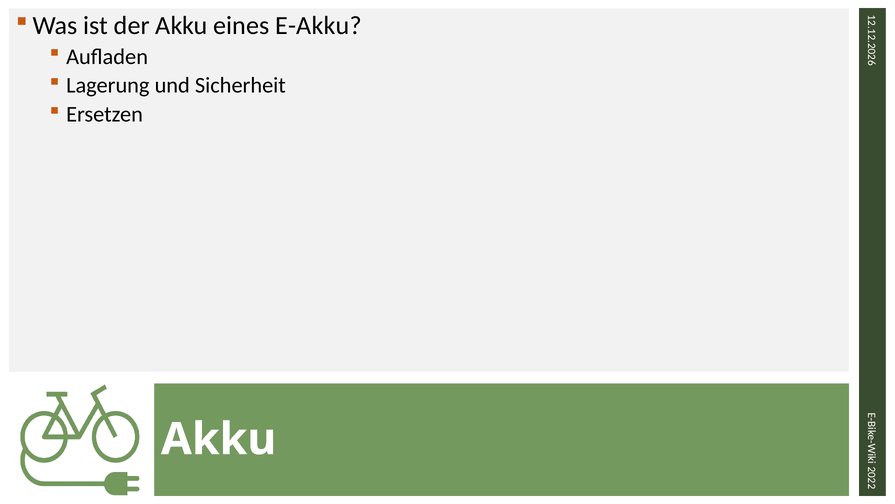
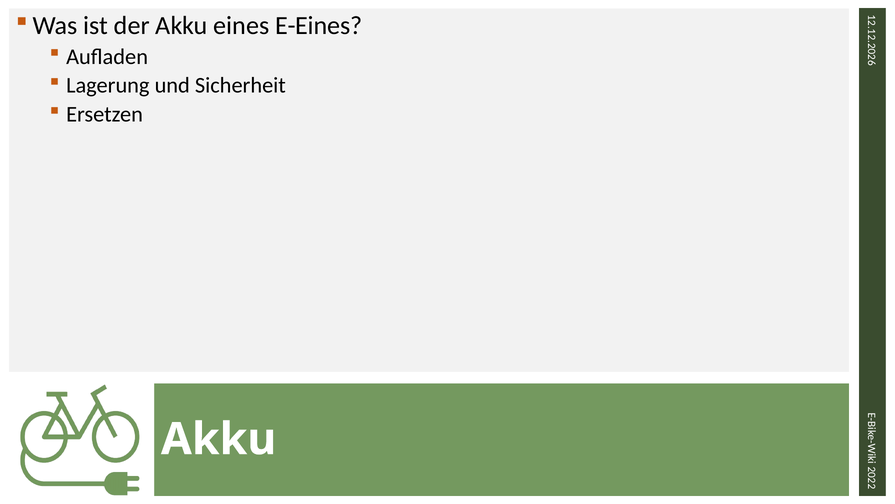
E-Akku: E-Akku -> E-Eines
